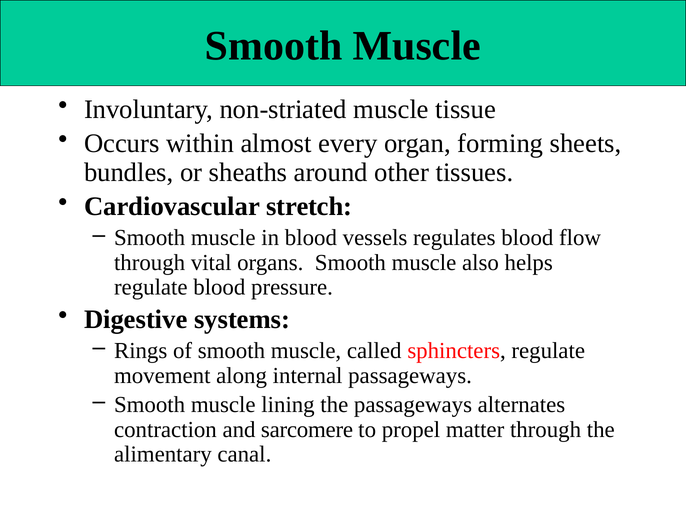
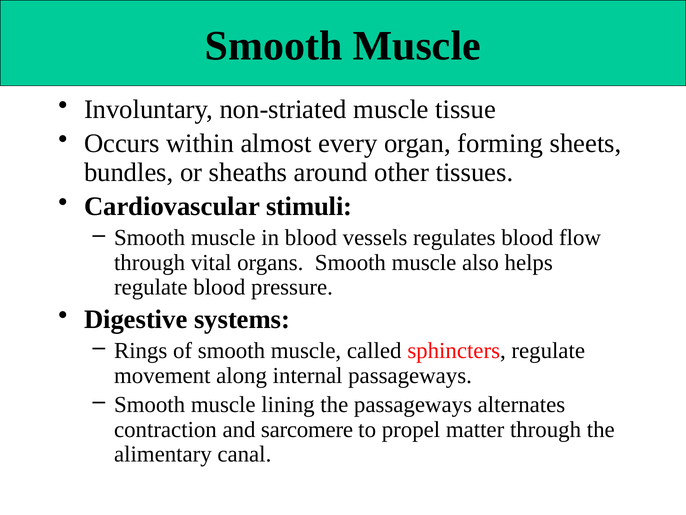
stretch: stretch -> stimuli
